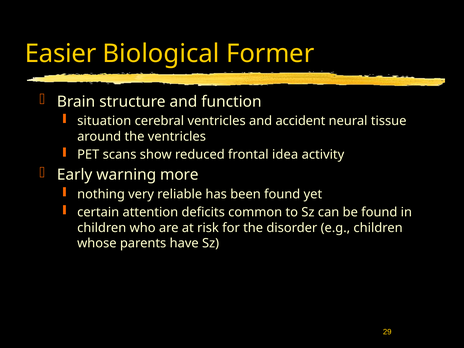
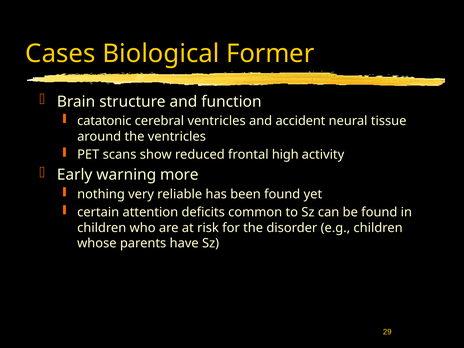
Easier: Easier -> Cases
situation: situation -> catatonic
idea: idea -> high
